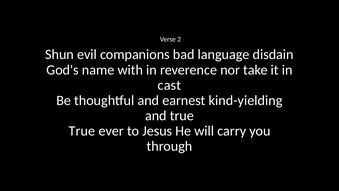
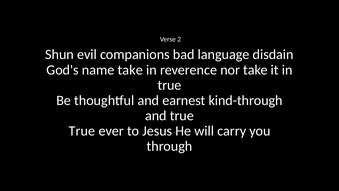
name with: with -> take
cast at (169, 85): cast -> true
kind-yielding: kind-yielding -> kind-through
